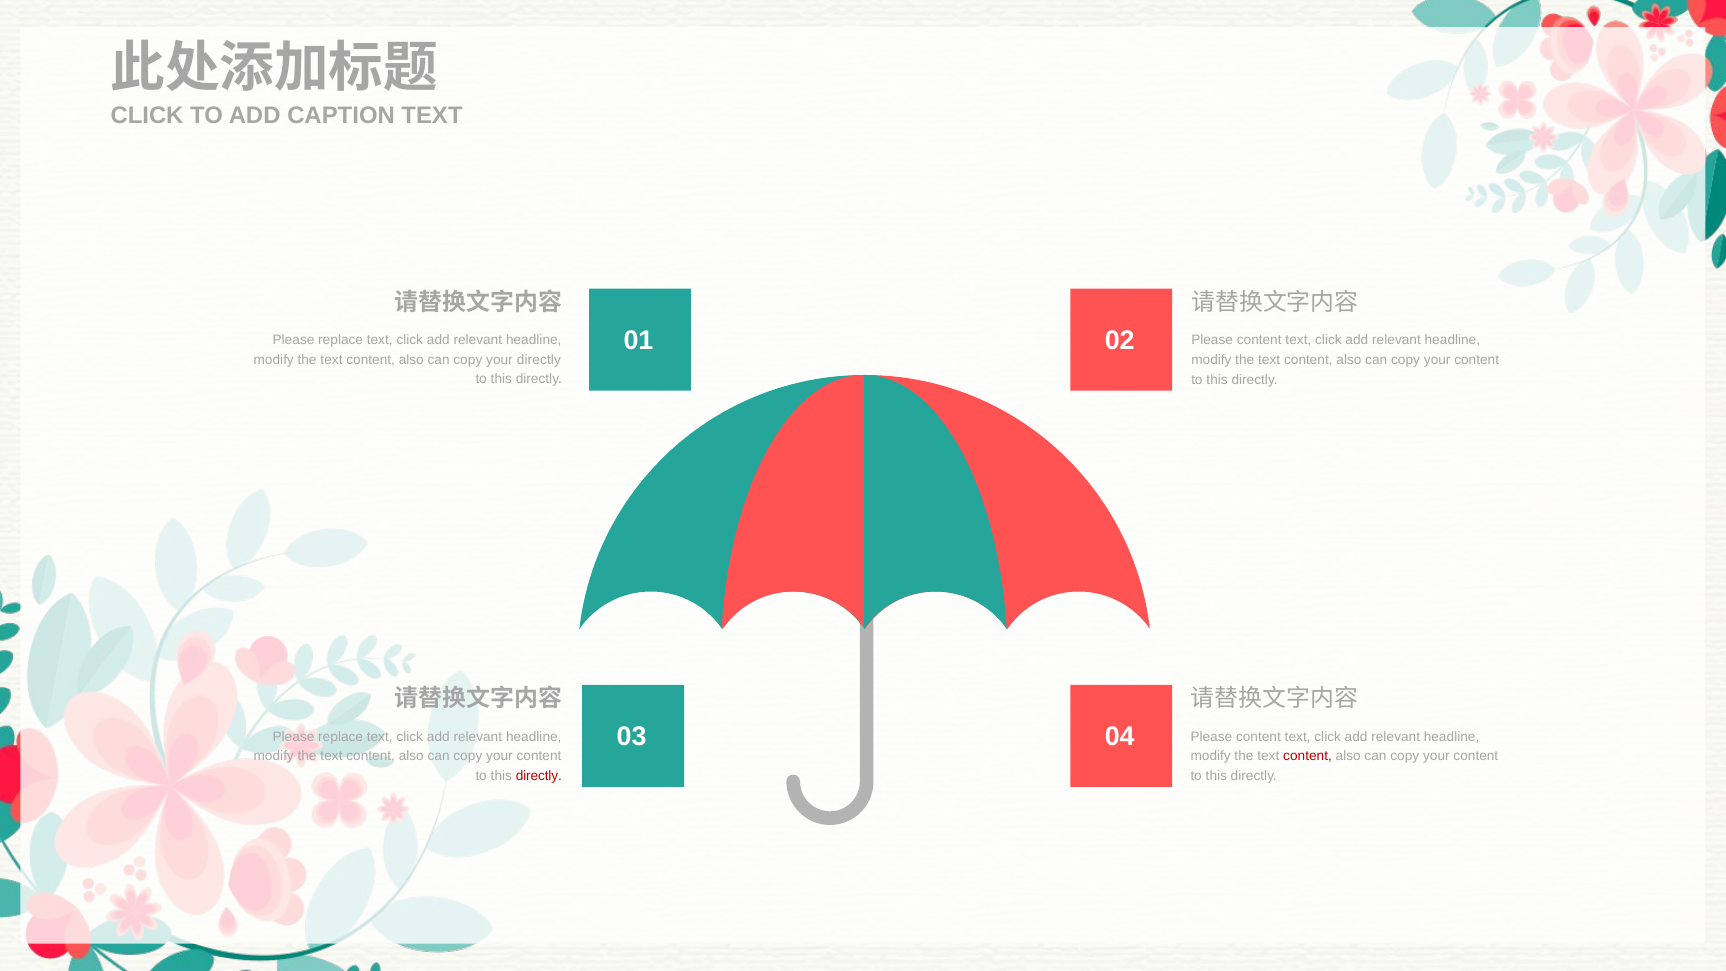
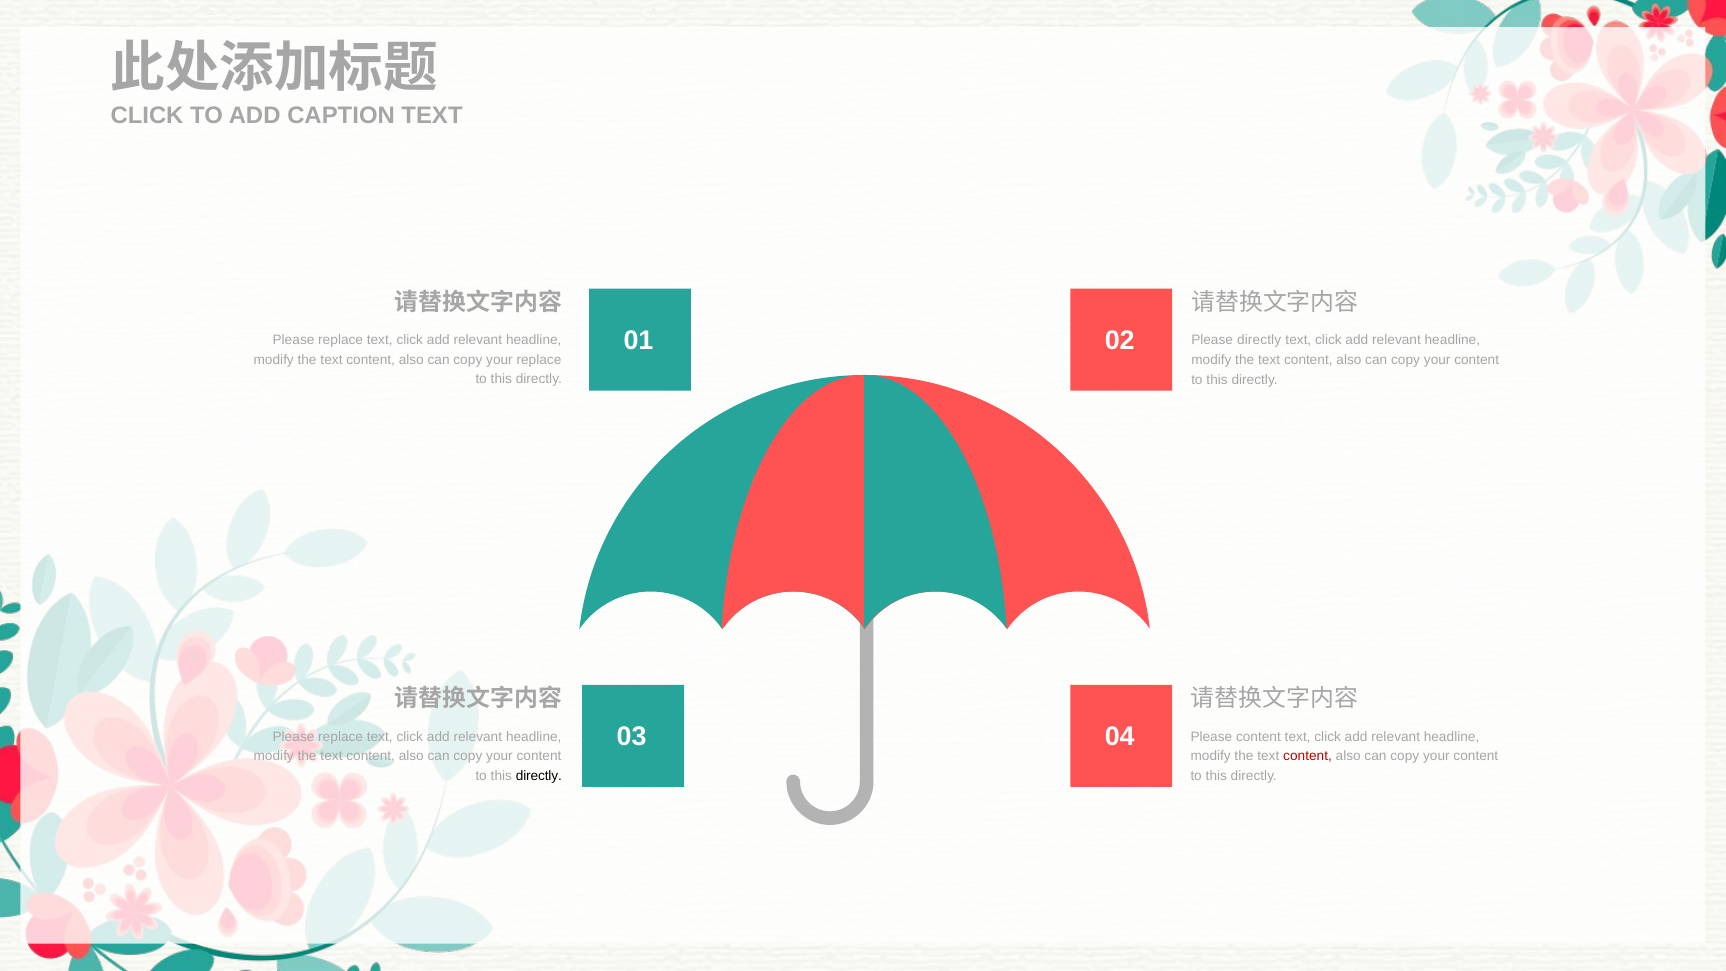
content at (1259, 340): content -> directly
your directly: directly -> replace
directly at (539, 776) colour: red -> black
